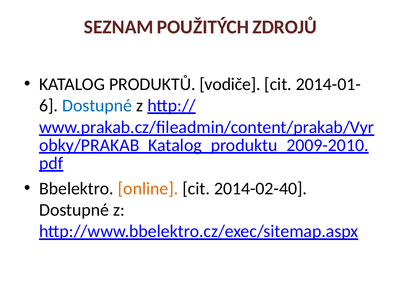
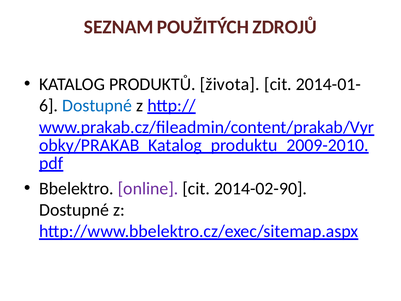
vodiče: vodiče -> života
online colour: orange -> purple
2014-02-40: 2014-02-40 -> 2014-02-90
